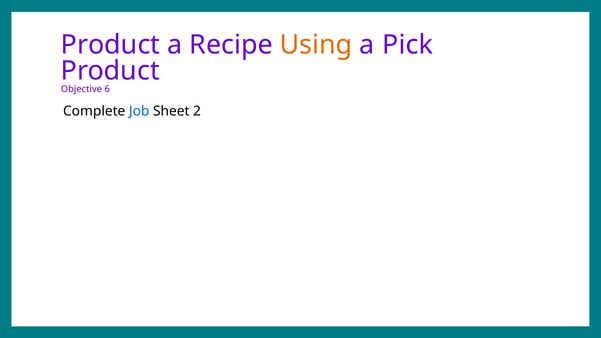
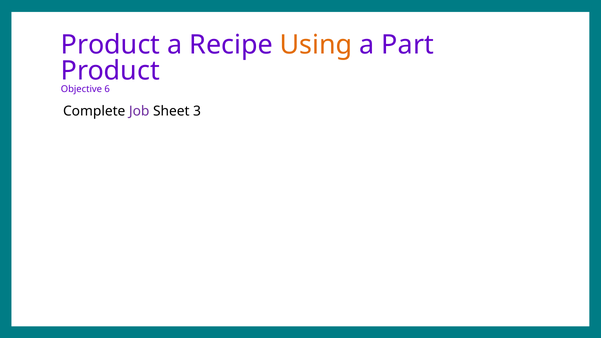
Pick: Pick -> Part
Job colour: blue -> purple
2: 2 -> 3
